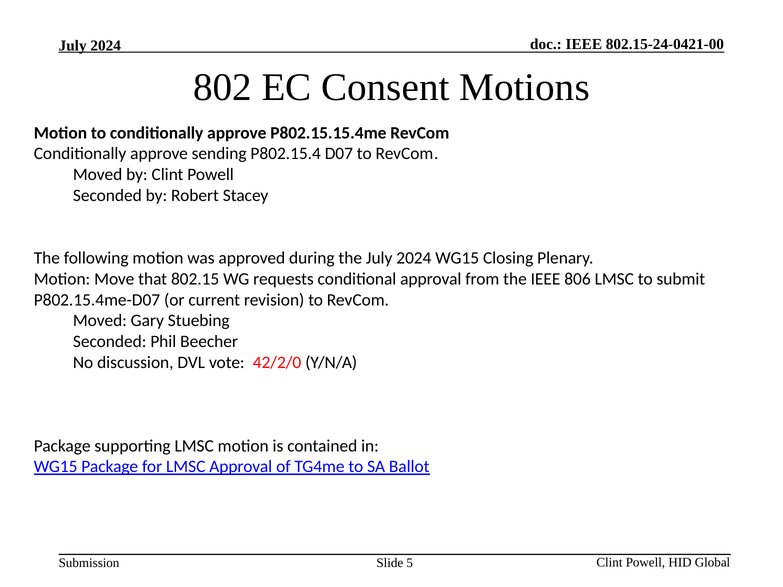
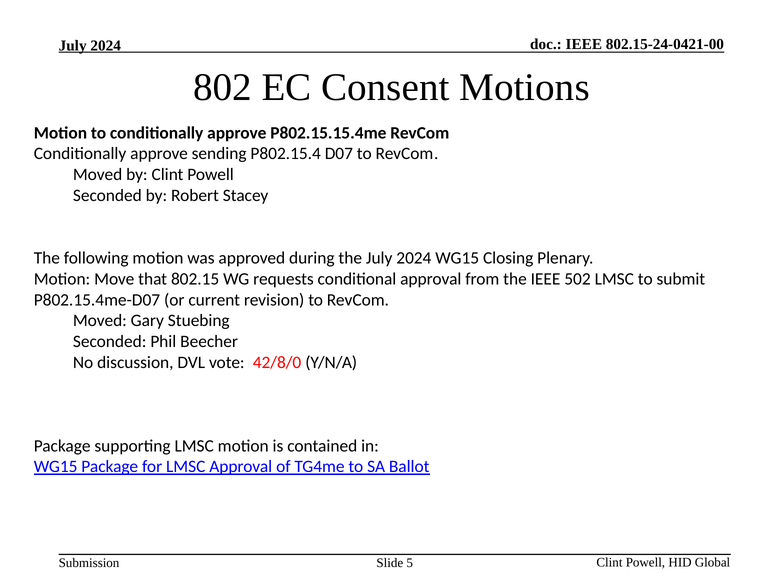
806: 806 -> 502
42/2/0: 42/2/0 -> 42/8/0
